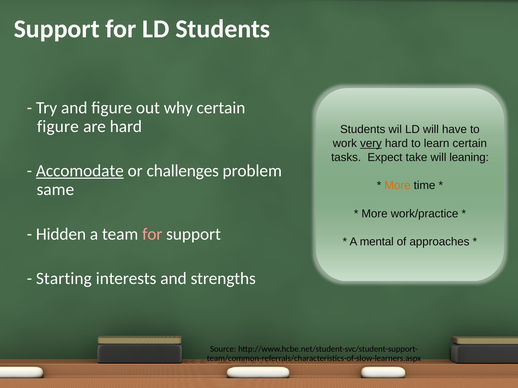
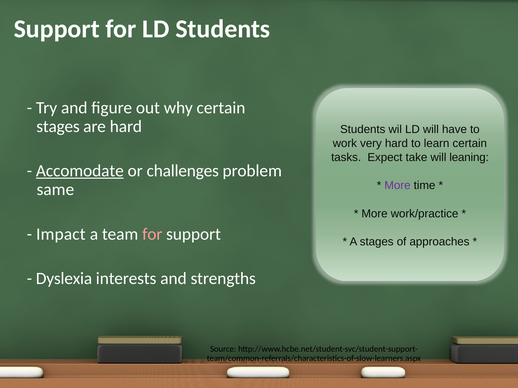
figure at (58, 127): figure -> stages
very underline: present -> none
More at (397, 186) colour: orange -> purple
Hidden: Hidden -> Impact
A mental: mental -> stages
Starting: Starting -> Dyslexia
